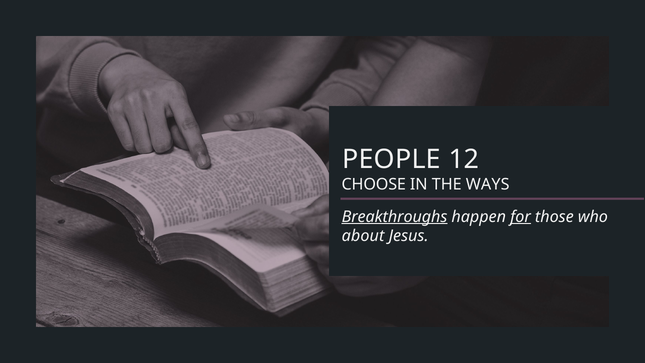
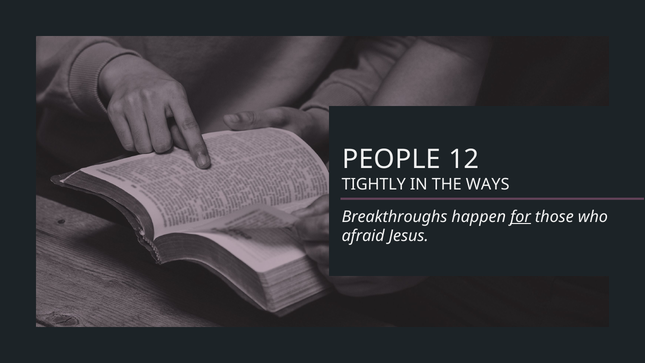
CHOOSE: CHOOSE -> TIGHTLY
Breakthroughs underline: present -> none
about: about -> afraid
